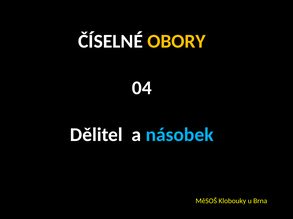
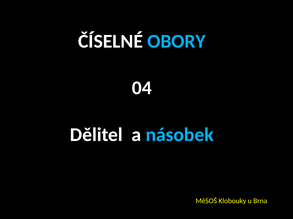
OBORY colour: yellow -> light blue
